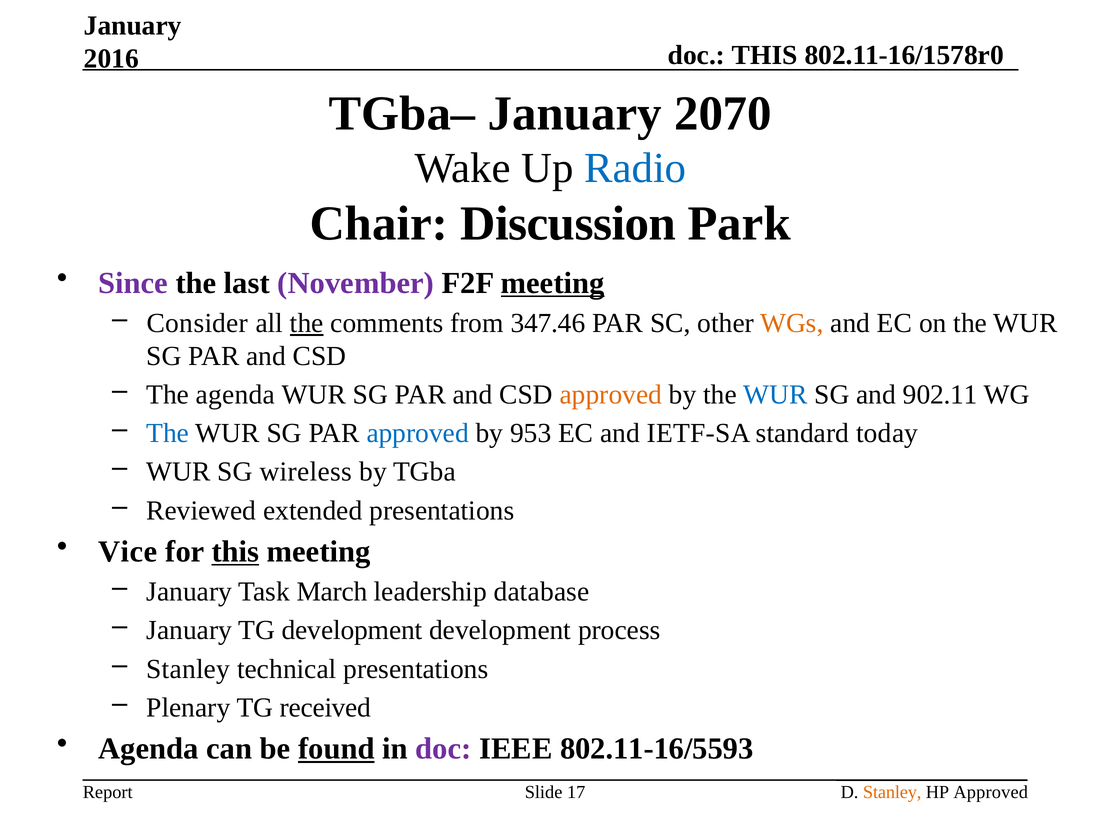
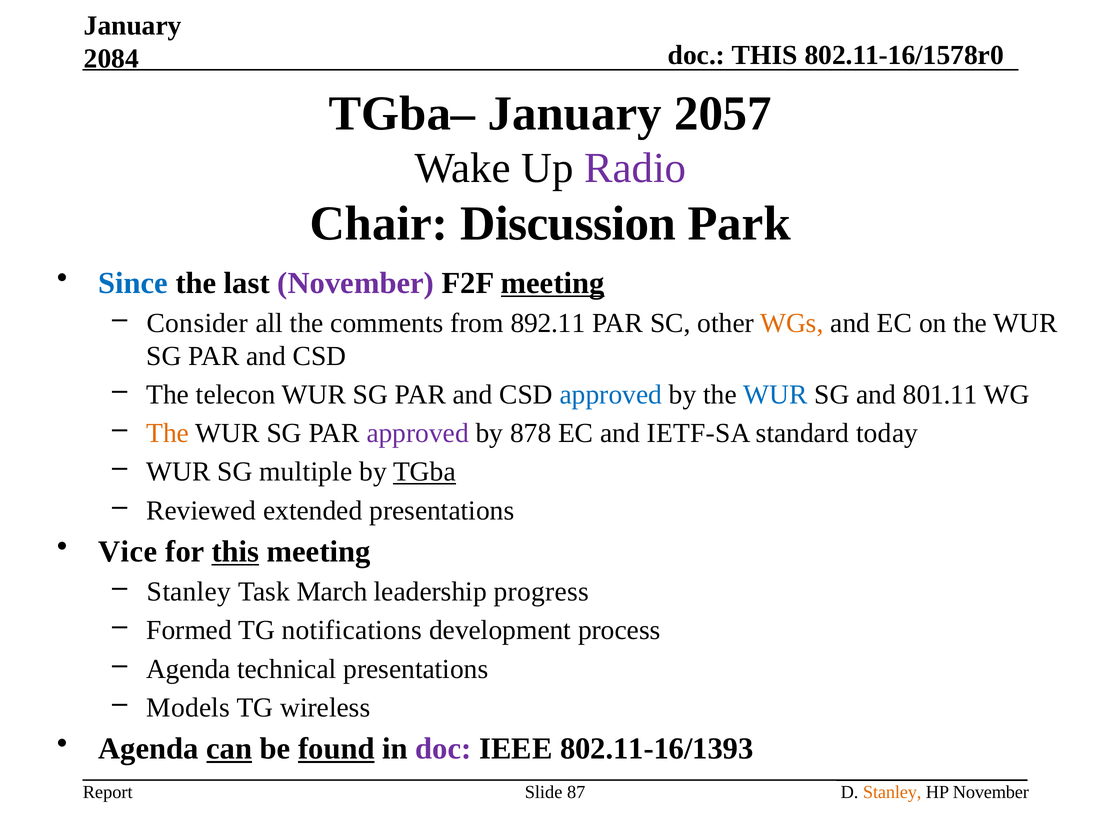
2016: 2016 -> 2084
2070: 2070 -> 2057
Radio colour: blue -> purple
Since colour: purple -> blue
the at (307, 323) underline: present -> none
347.46: 347.46 -> 892.11
The agenda: agenda -> telecon
approved at (611, 395) colour: orange -> blue
902.11: 902.11 -> 801.11
The at (168, 433) colour: blue -> orange
approved at (418, 433) colour: blue -> purple
953: 953 -> 878
wireless: wireless -> multiple
TGba underline: none -> present
January at (189, 592): January -> Stanley
database: database -> progress
January at (189, 630): January -> Formed
TG development: development -> notifications
Stanley at (188, 669): Stanley -> Agenda
Plenary: Plenary -> Models
received: received -> wireless
can underline: none -> present
802.11-16/5593: 802.11-16/5593 -> 802.11-16/1393
17: 17 -> 87
HP Approved: Approved -> November
